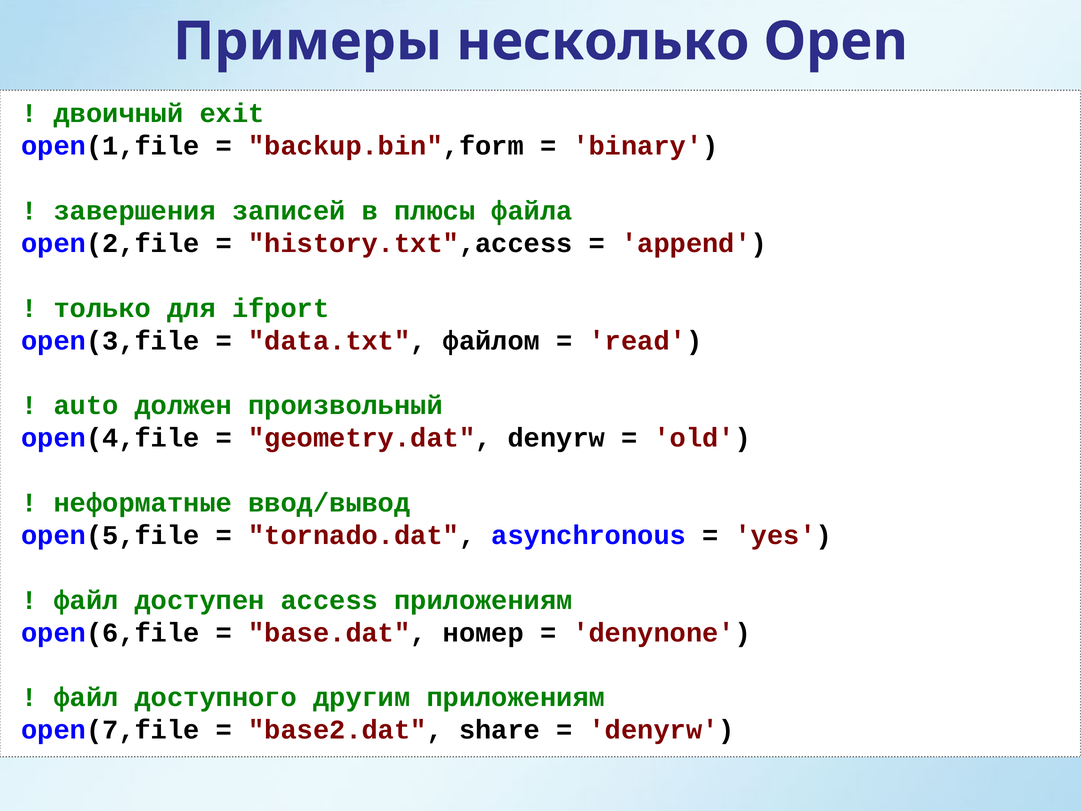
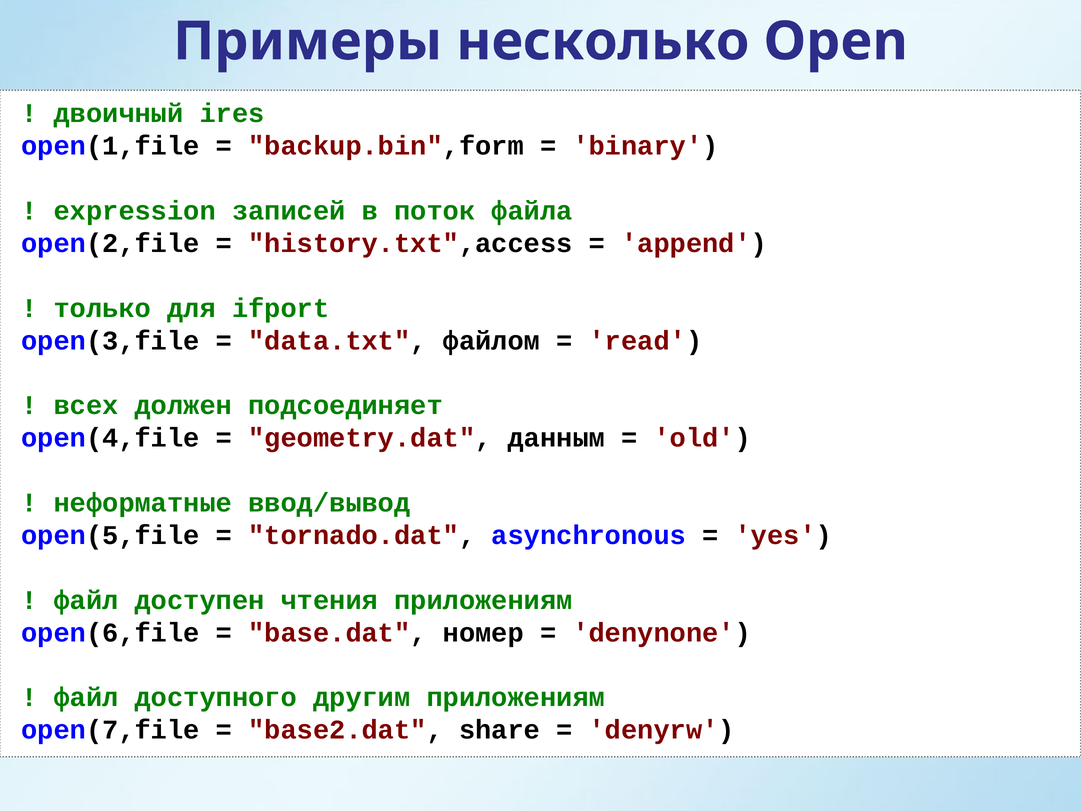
exit: exit -> ires
завершения: завершения -> expression
плюсы: плюсы -> поток
auto: auto -> всех
произвольный: произвольный -> подсоединяет
geometry.dat denyrw: denyrw -> данным
access: access -> чтения
